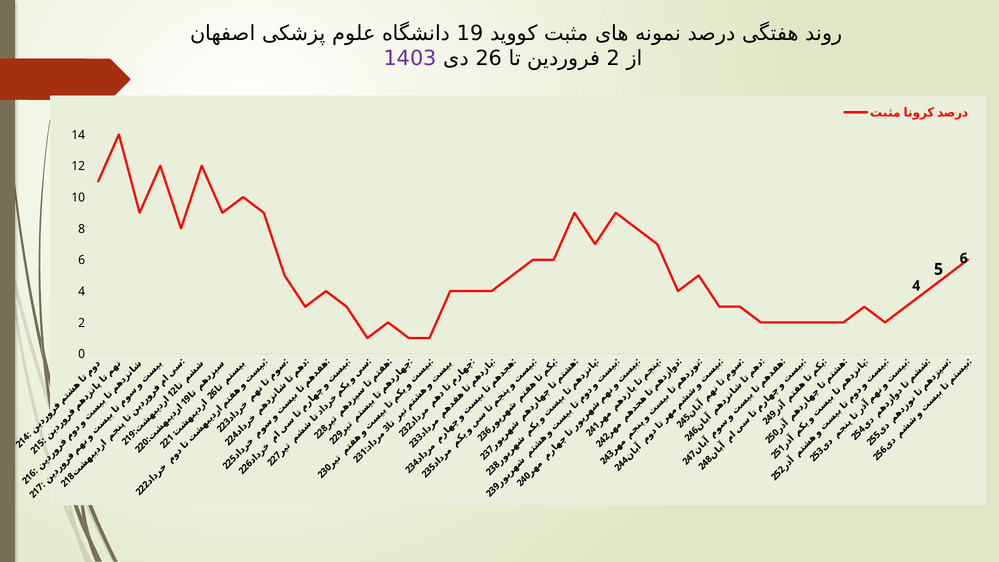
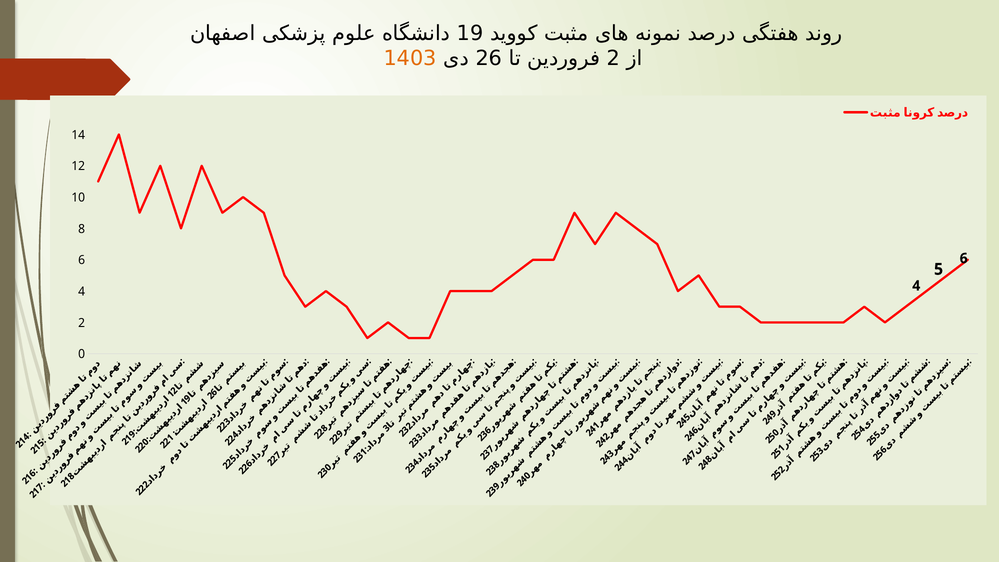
1403 colour: purple -> orange
